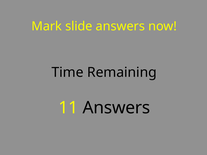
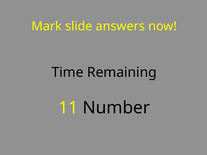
11 Answers: Answers -> Number
